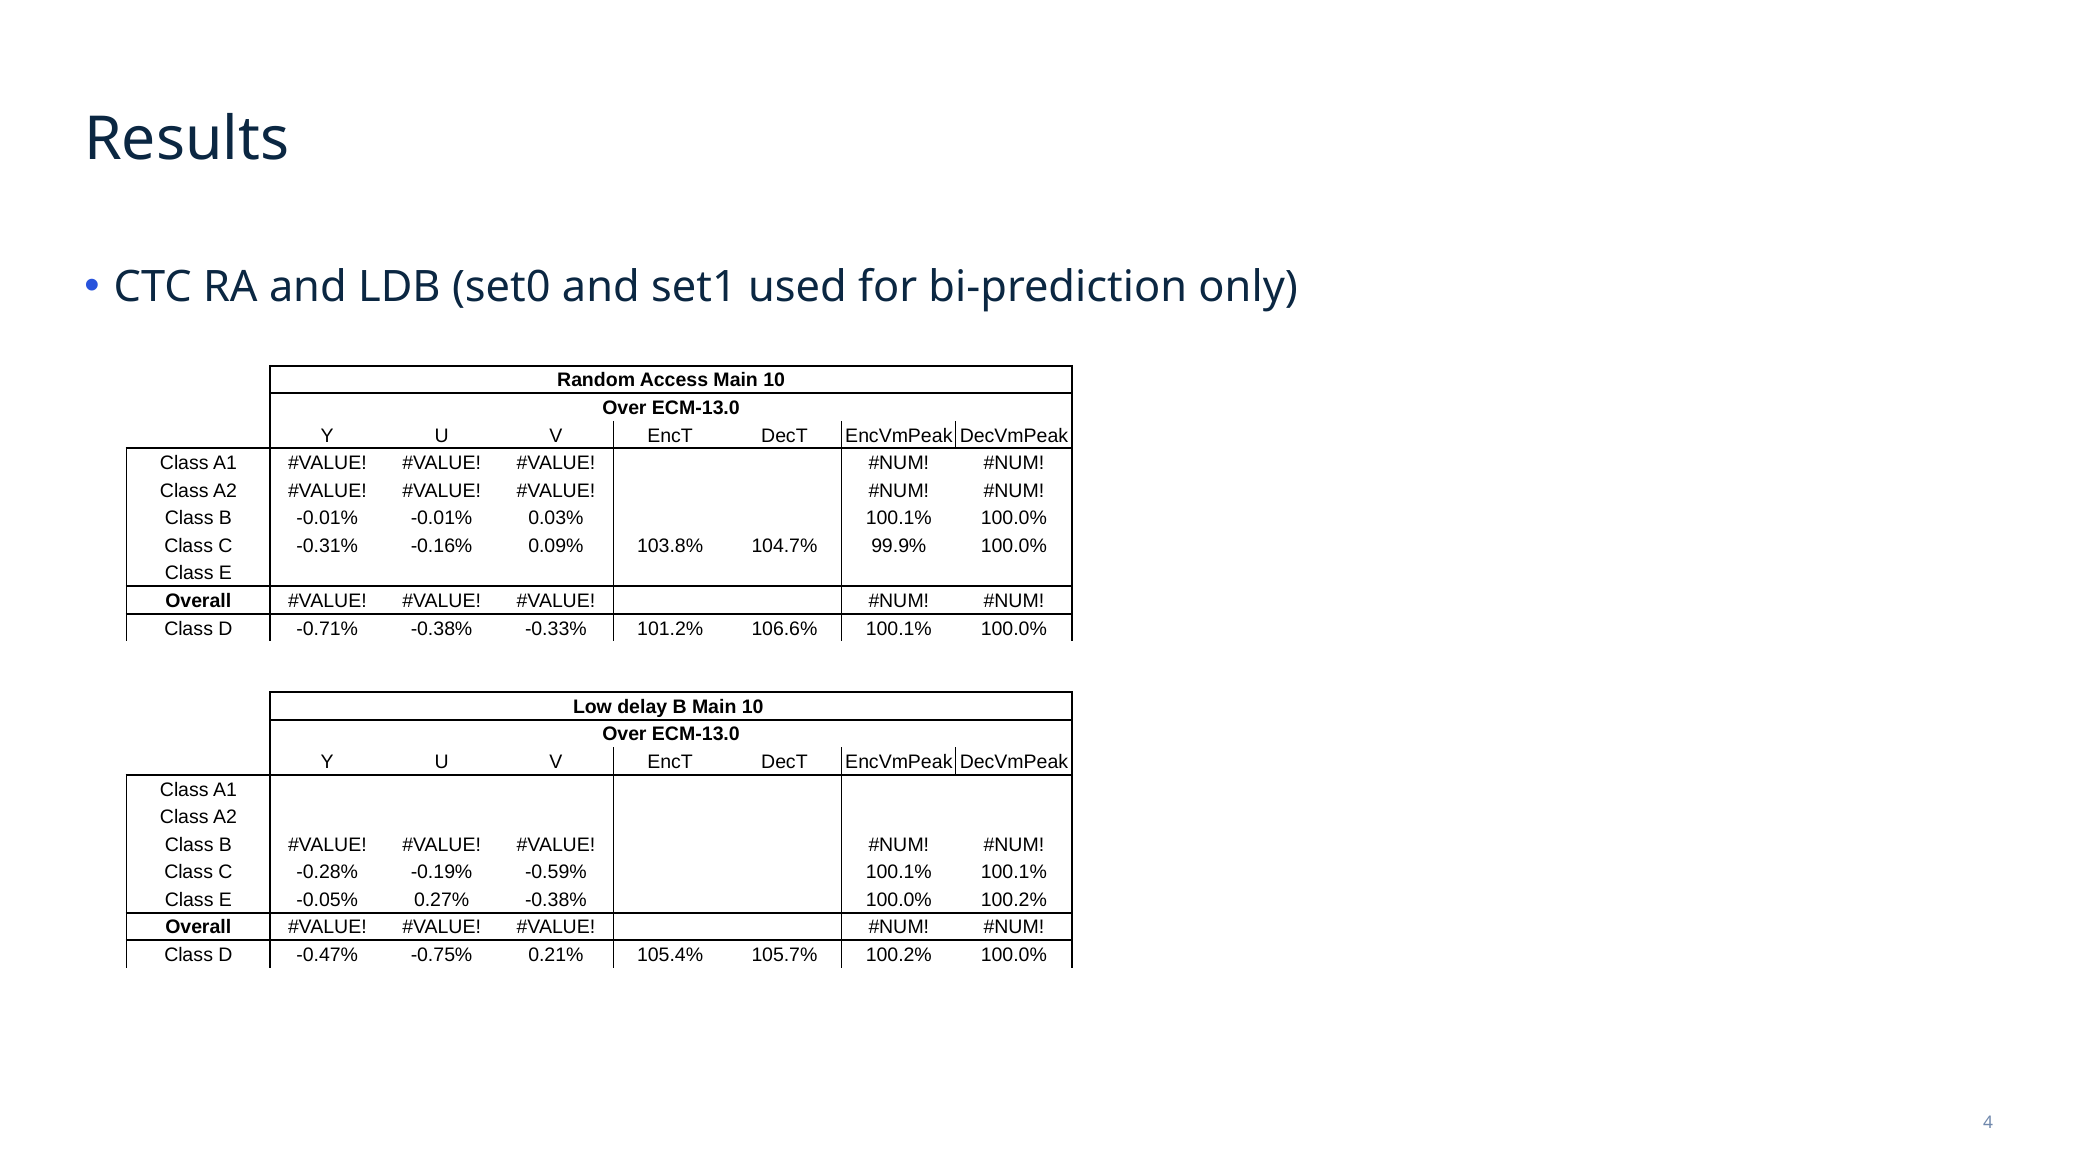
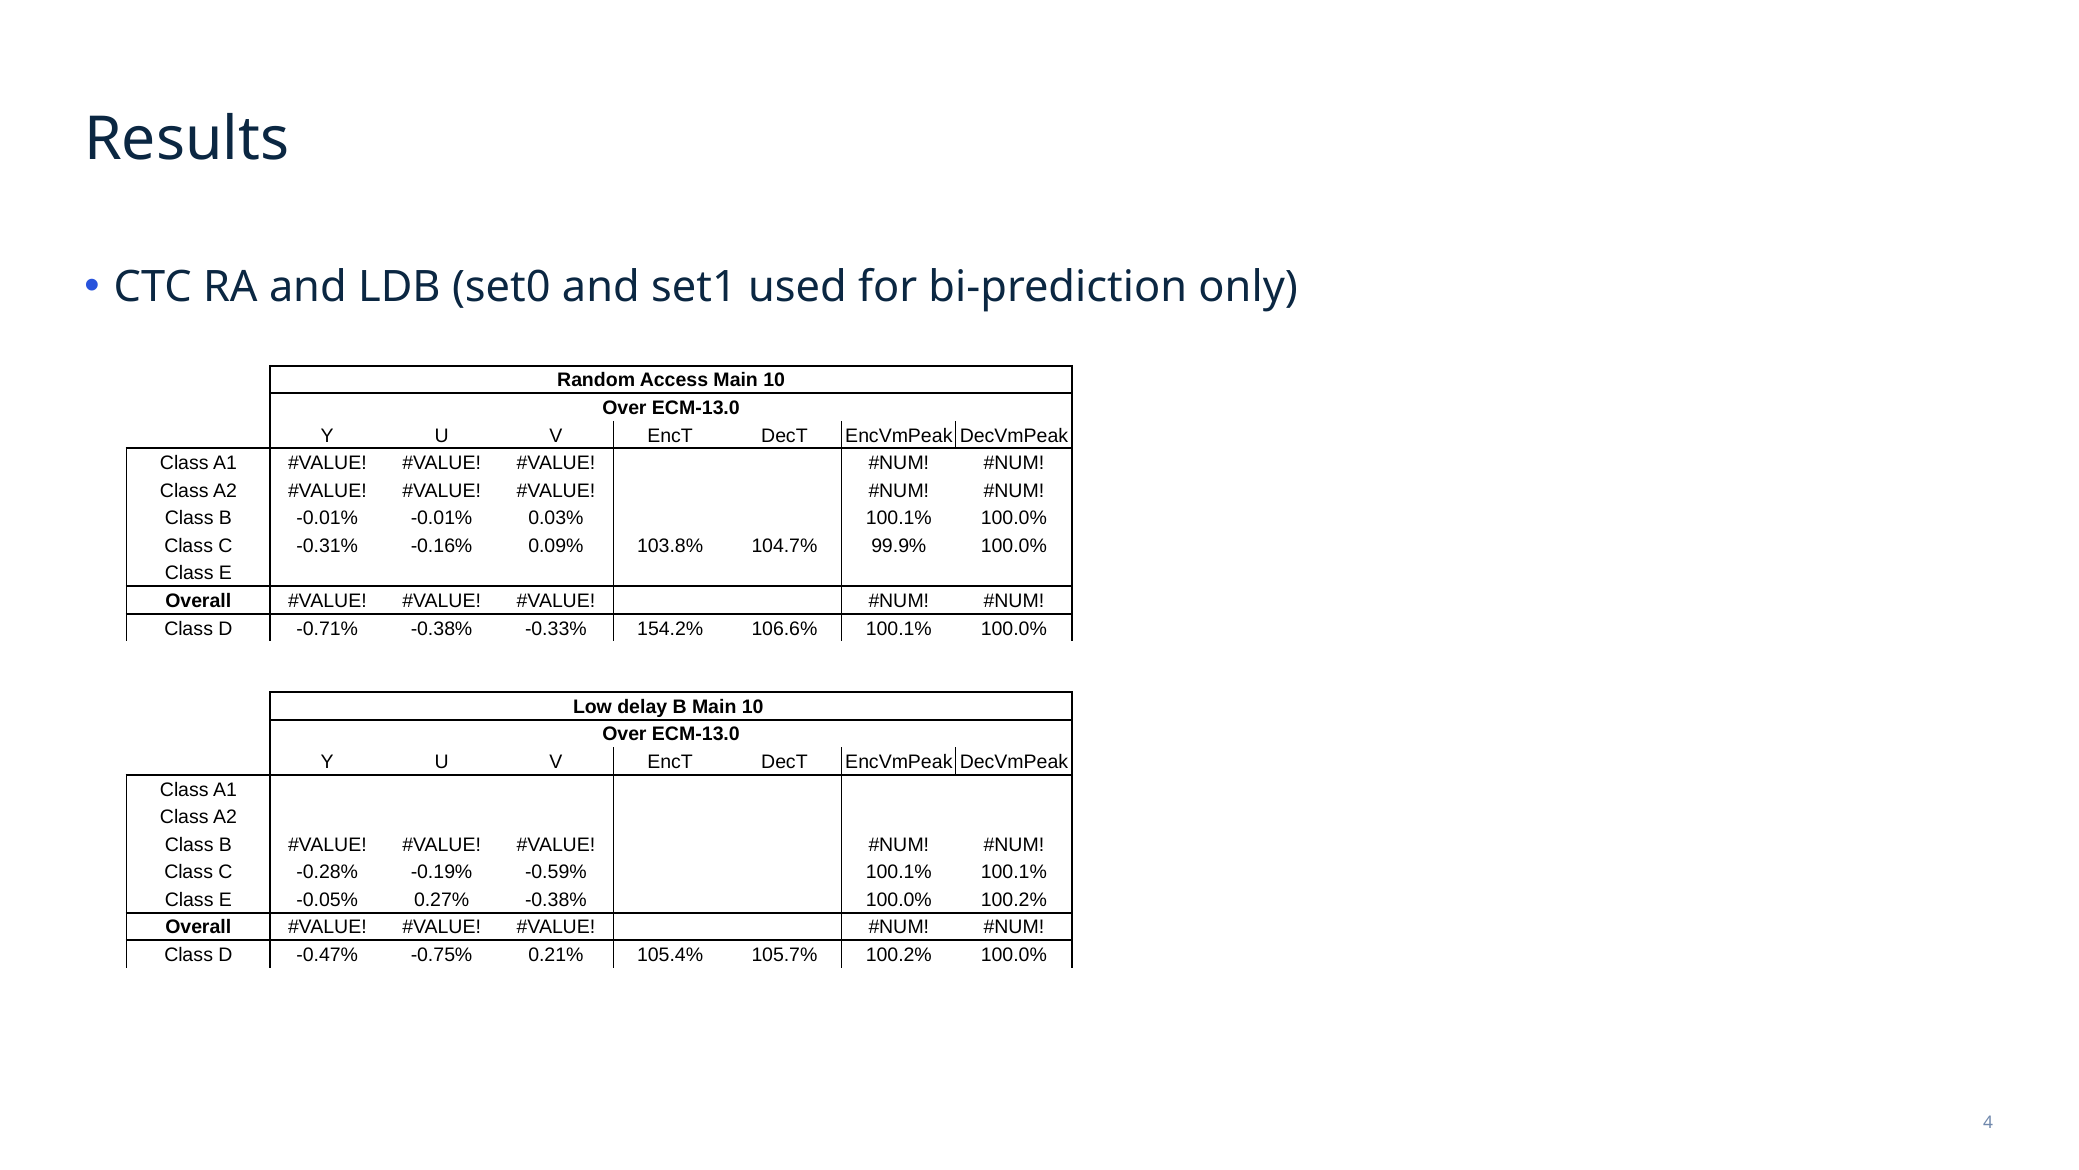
101.2%: 101.2% -> 154.2%
